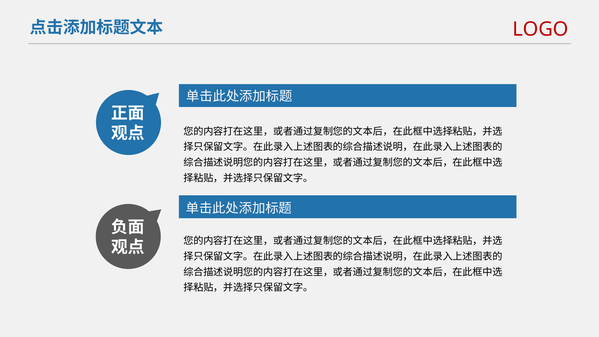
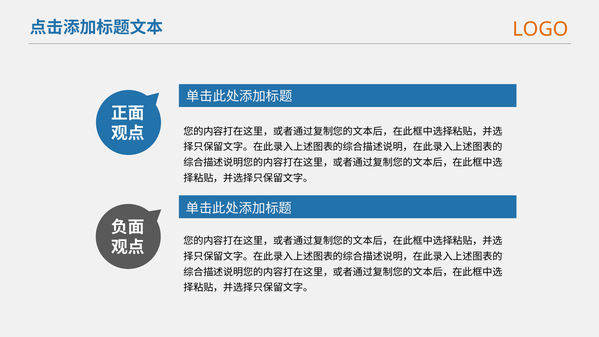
LOGO colour: red -> orange
